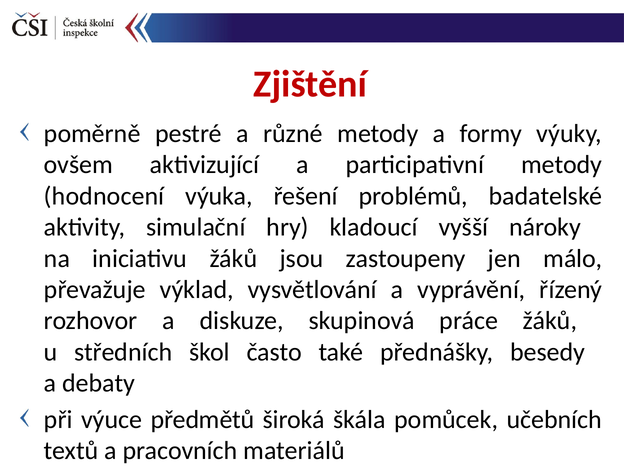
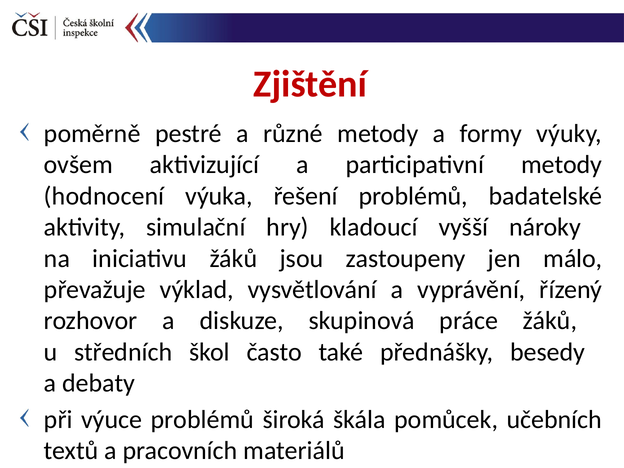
výuce předmětů: předmětů -> problémů
